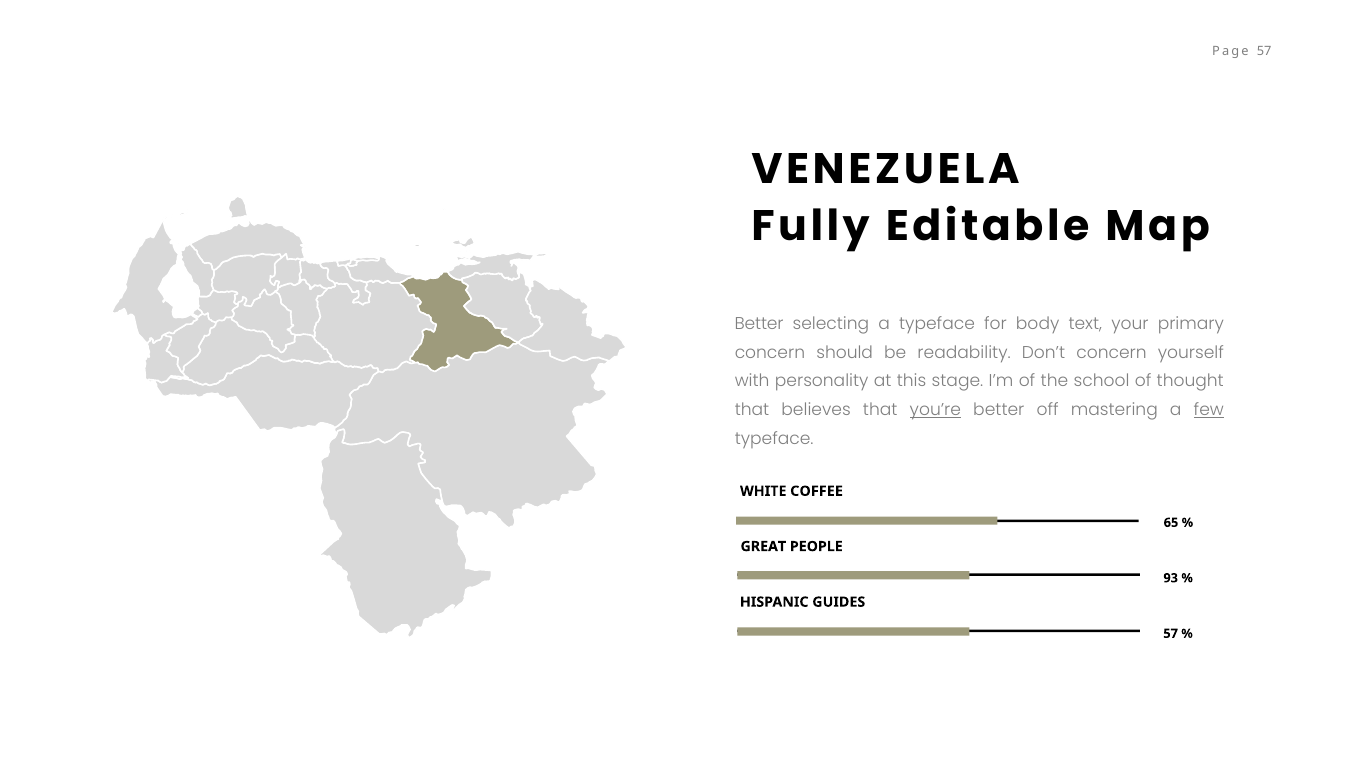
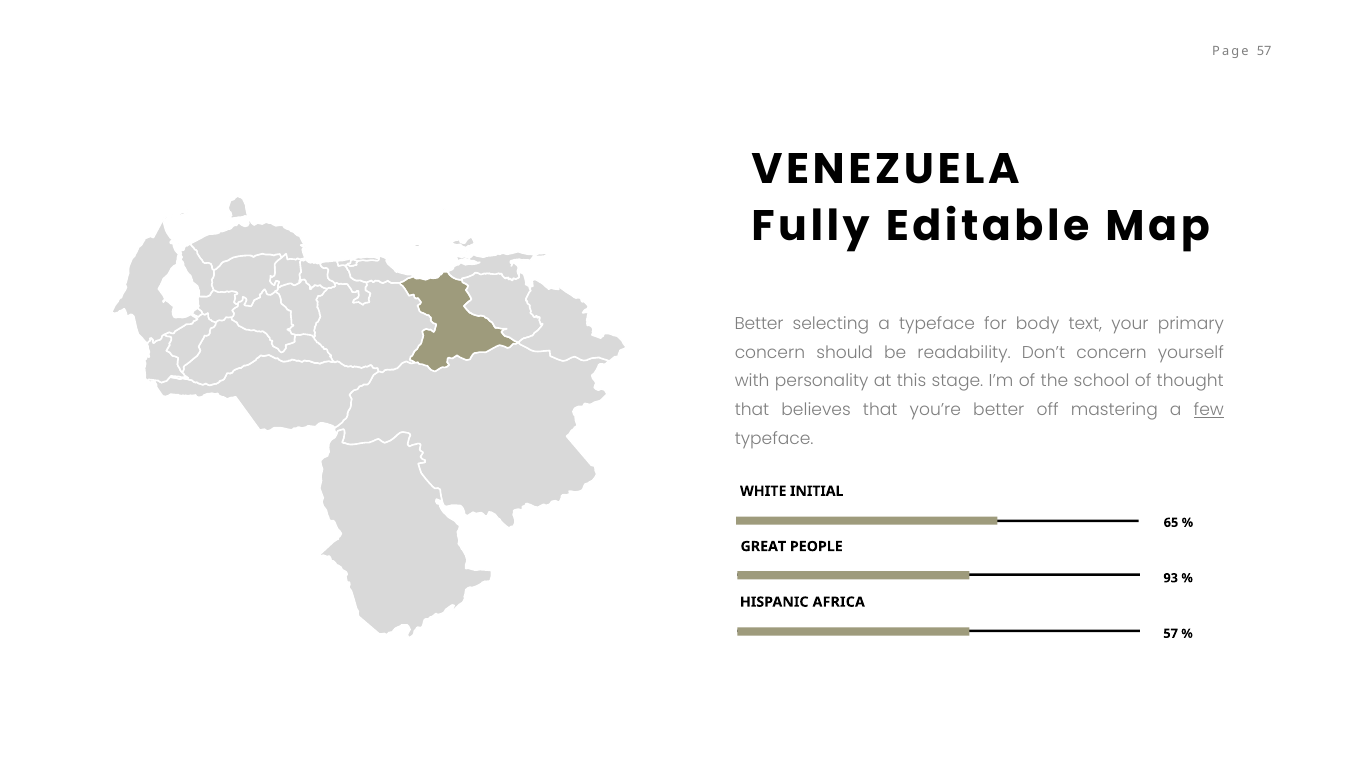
you’re underline: present -> none
COFFEE: COFFEE -> INITIAL
GUIDES: GUIDES -> AFRICA
